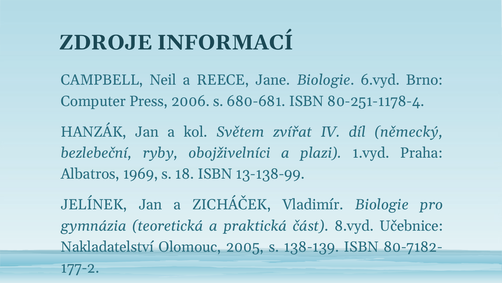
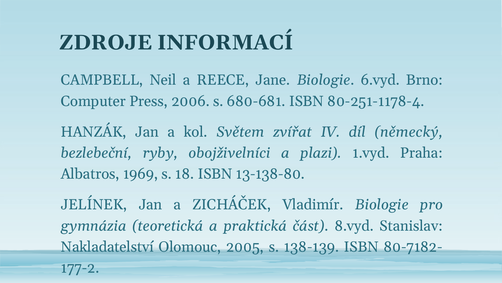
13-138-99: 13-138-99 -> 13-138-80
Učebnice: Učebnice -> Stanislav
